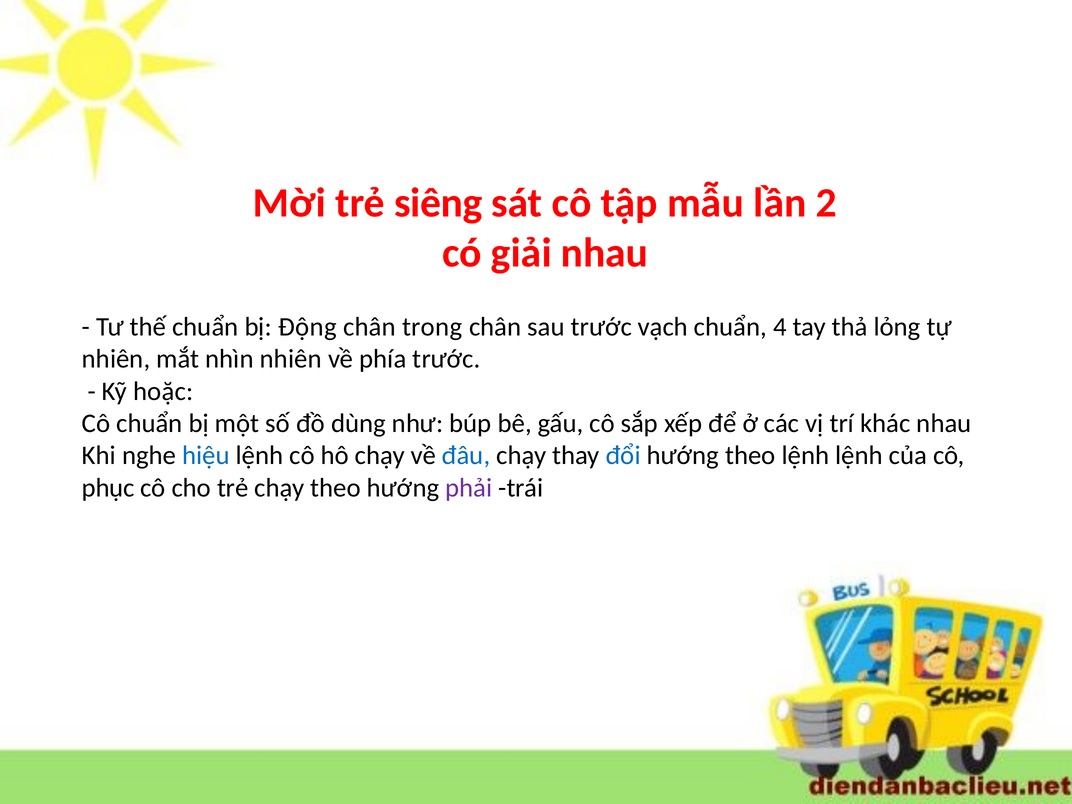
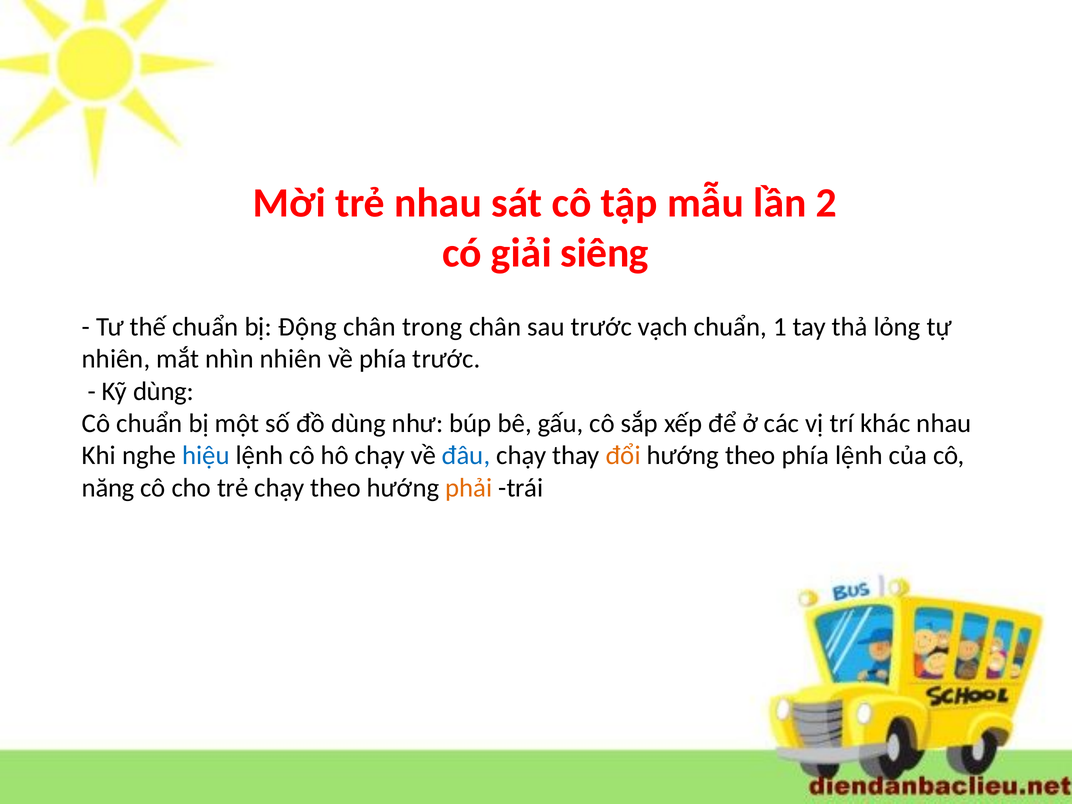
trẻ siêng: siêng -> nhau
giải nhau: nhau -> siêng
4: 4 -> 1
Kỹ hoặc: hoặc -> dùng
đổi colour: blue -> orange
theo lệnh: lệnh -> phía
phục: phục -> năng
phải colour: purple -> orange
